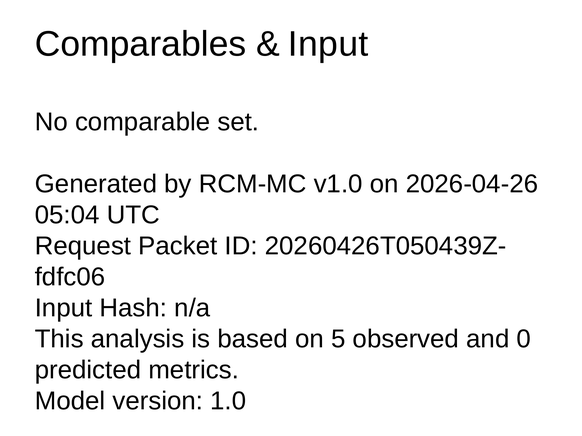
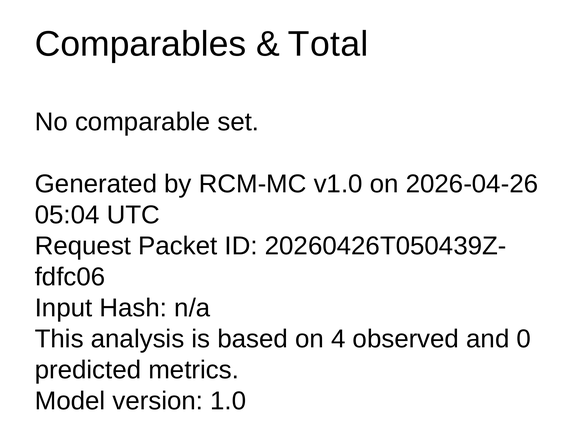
Input at (328, 44): Input -> Total
5: 5 -> 4
